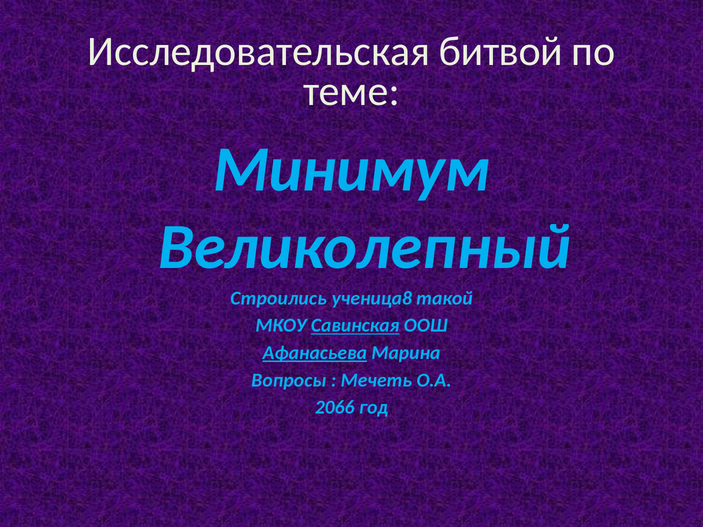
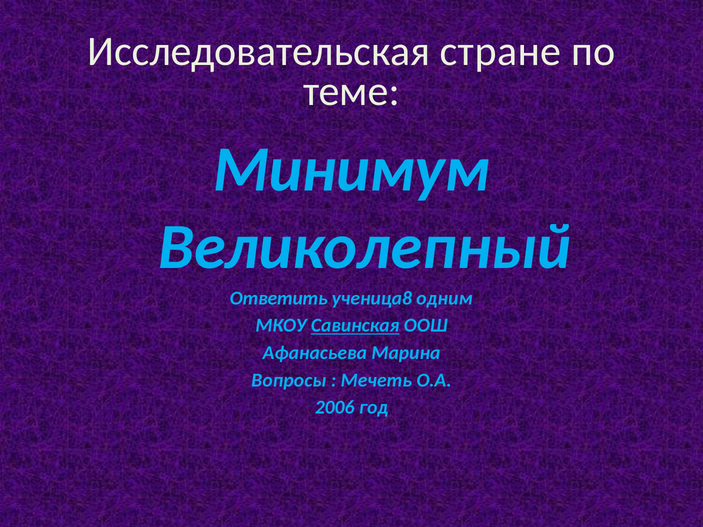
битвой: битвой -> стране
Строились: Строились -> Ответить
такой: такой -> одним
Афанасьева underline: present -> none
2066: 2066 -> 2006
